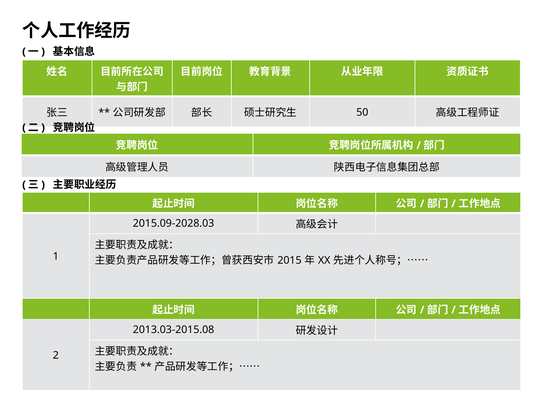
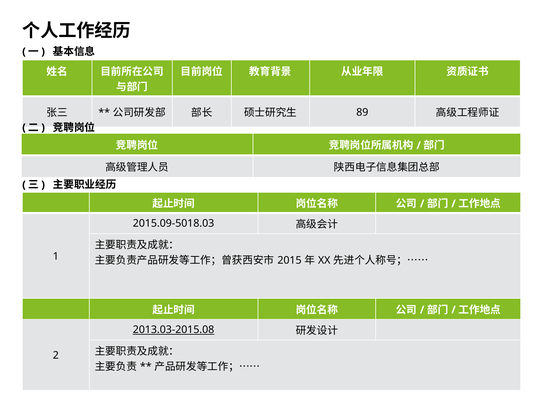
50: 50 -> 89
2015.09-2028.03: 2015.09-2028.03 -> 2015.09-5018.03
2013.03-2015.08 underline: none -> present
